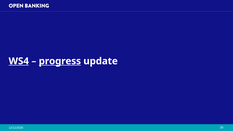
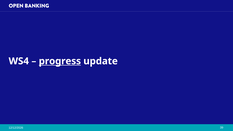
WS4 underline: present -> none
